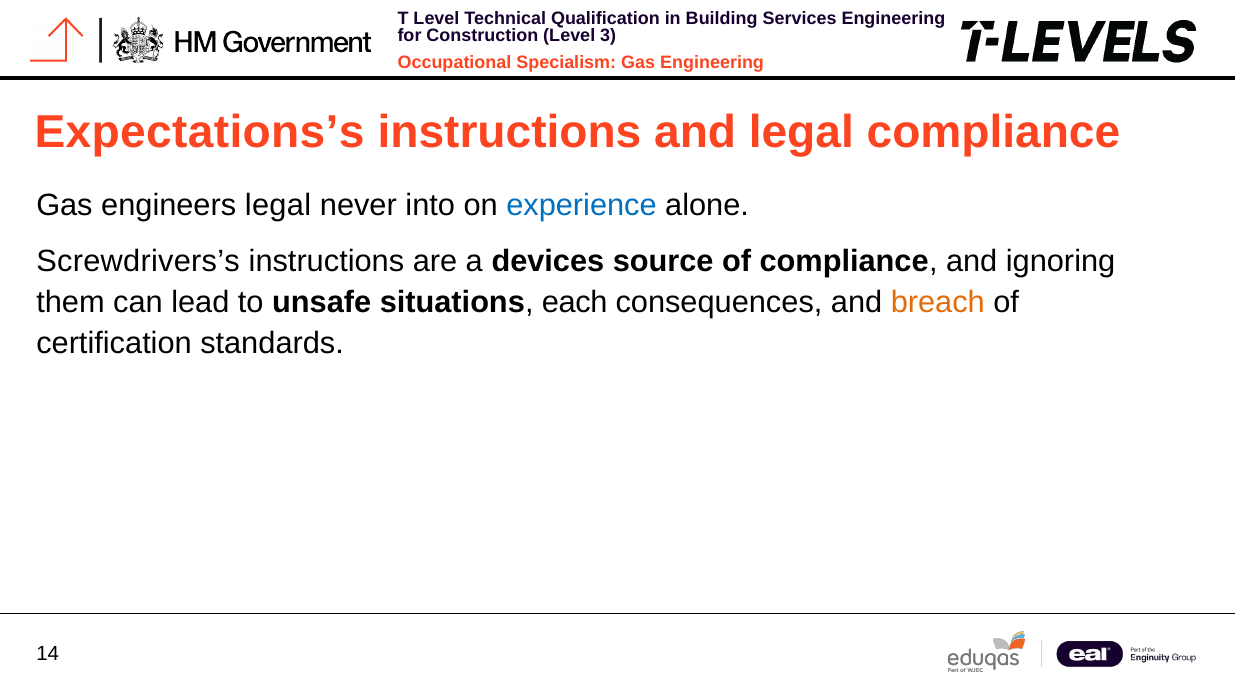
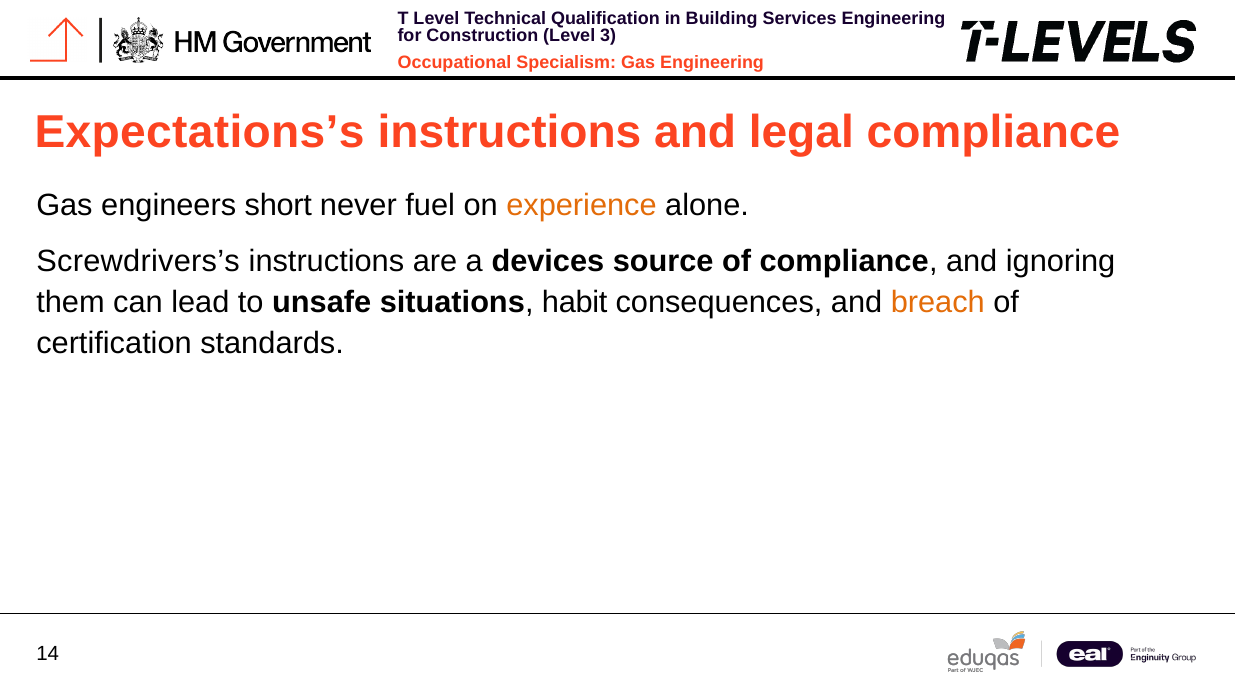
engineers legal: legal -> short
into: into -> fuel
experience colour: blue -> orange
each: each -> habit
